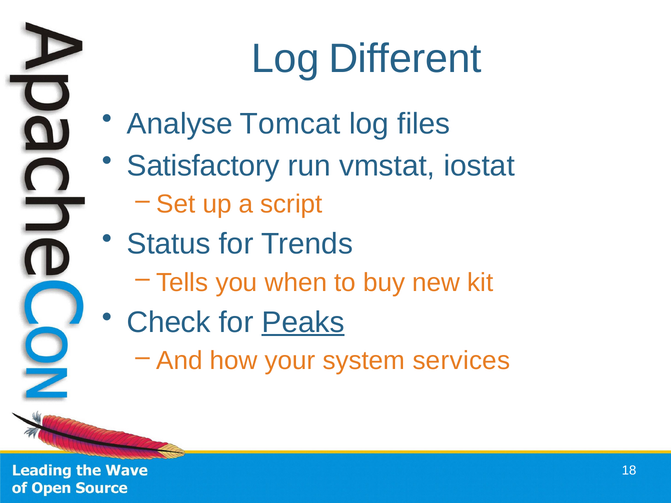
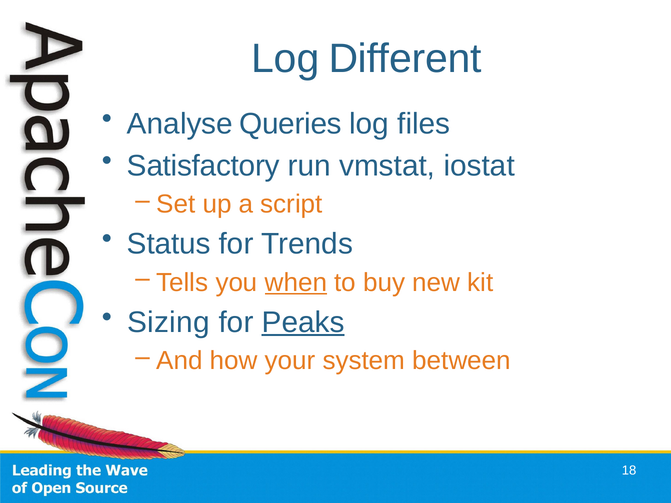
Tomcat: Tomcat -> Queries
when underline: none -> present
Check: Check -> Sizing
services: services -> between
